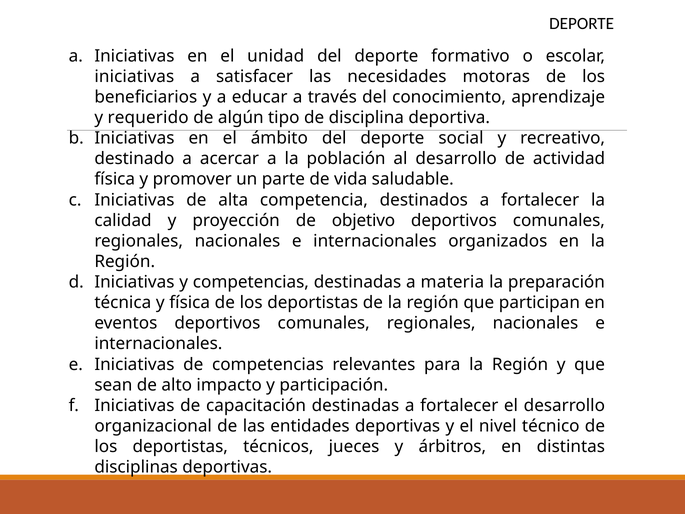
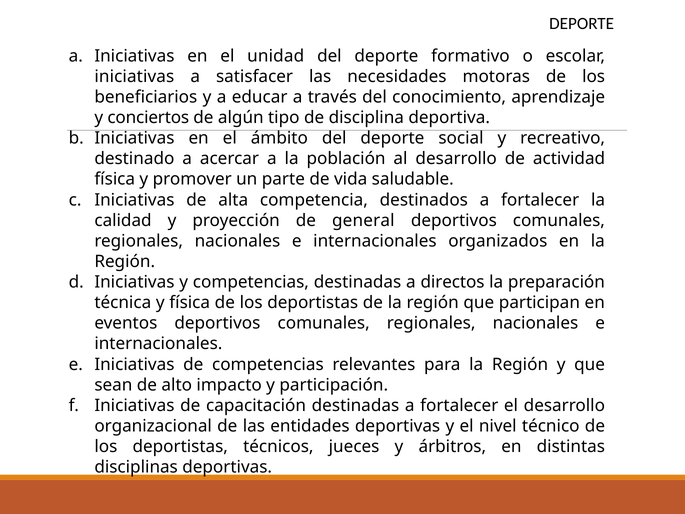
requerido: requerido -> conciertos
objetivo: objetivo -> general
materia: materia -> directos
